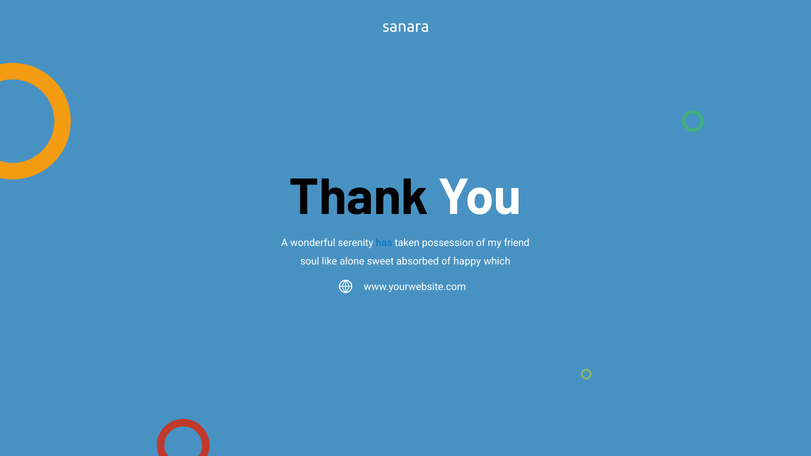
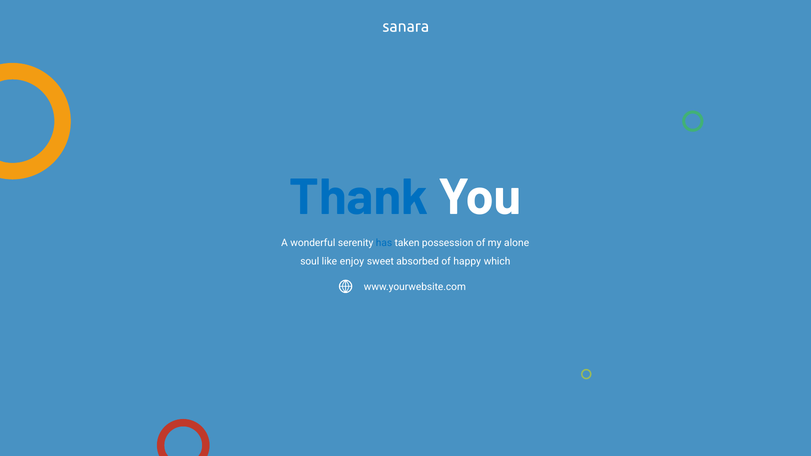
Thank colour: black -> blue
friend: friend -> alone
alone: alone -> enjoy
